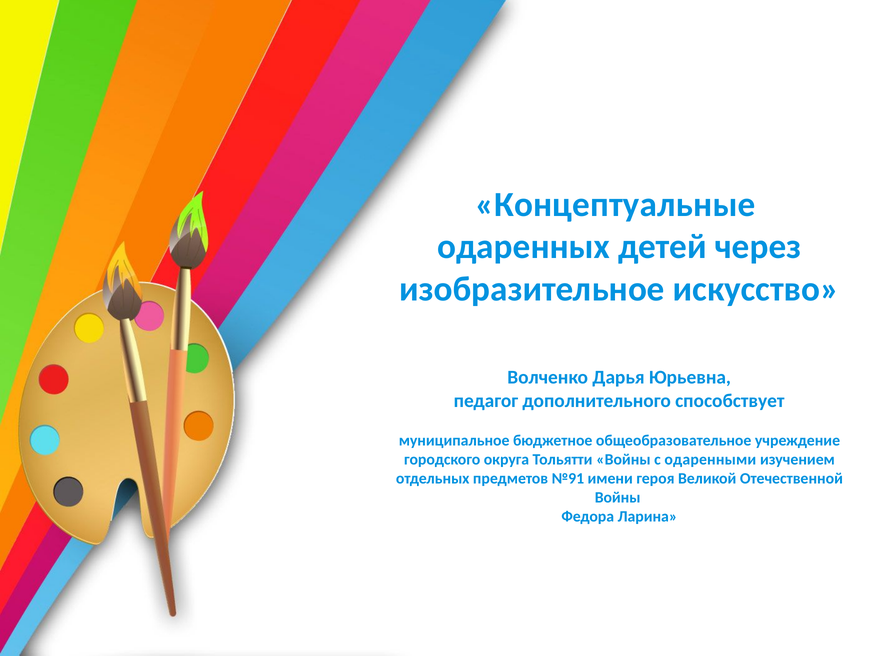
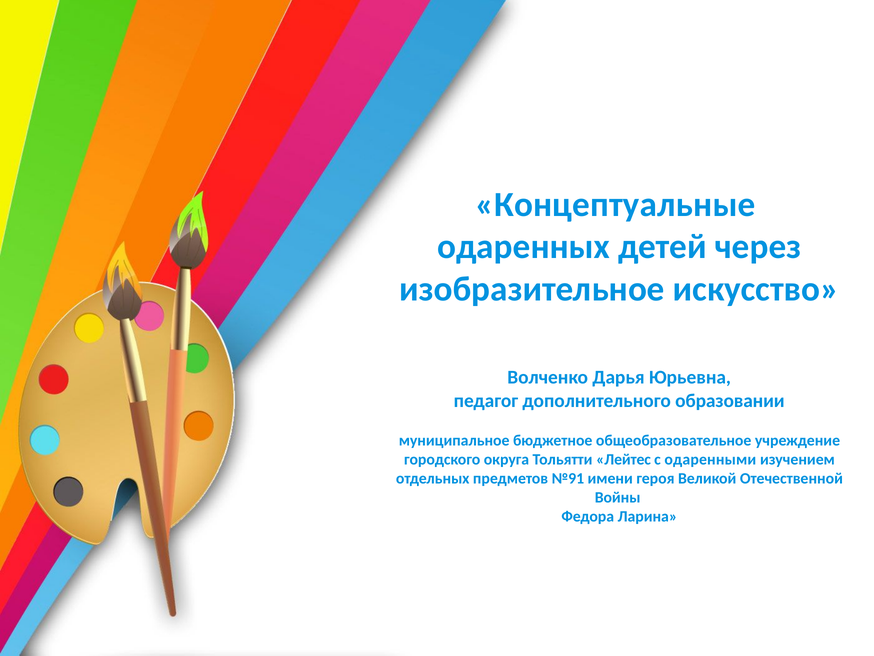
способствует: способствует -> образовании
Тольятти Войны: Войны -> Лейтес
